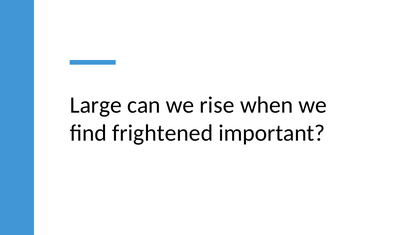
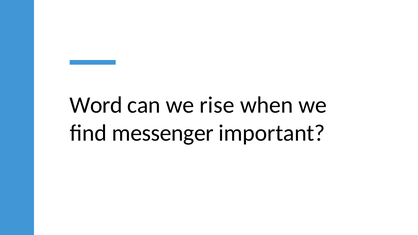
Large: Large -> Word
frightened: frightened -> messenger
